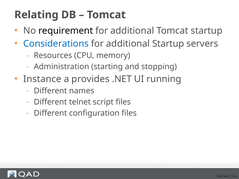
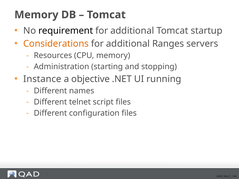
Relating at (36, 15): Relating -> Memory
Considerations colour: blue -> orange
additional Startup: Startup -> Ranges
provides: provides -> objective
